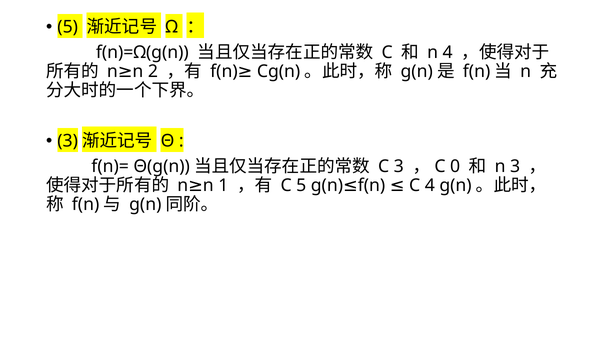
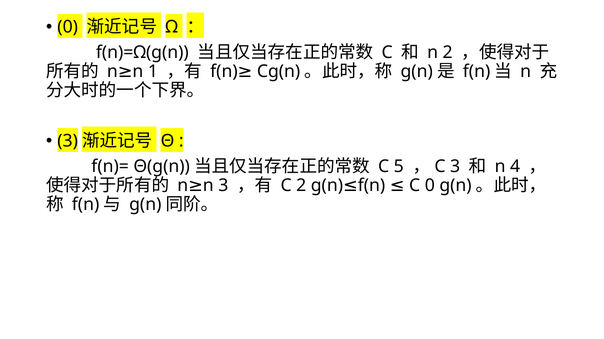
5 at (68, 27): 5 -> 0
n 4: 4 -> 2
2: 2 -> 1
C 3: 3 -> 5
C 0: 0 -> 3
n 3: 3 -> 4
C 5: 5 -> 2
C 4: 4 -> 0
n 1: 1 -> 3
